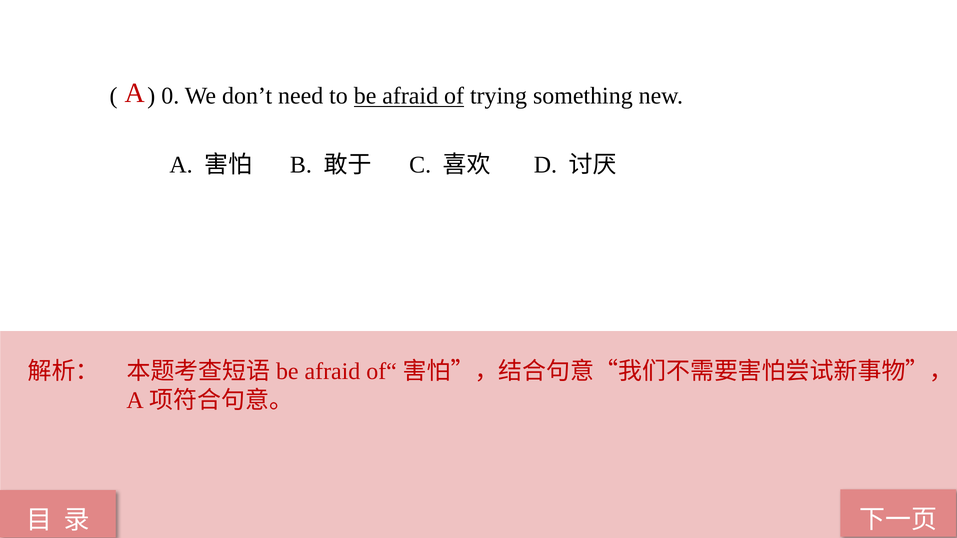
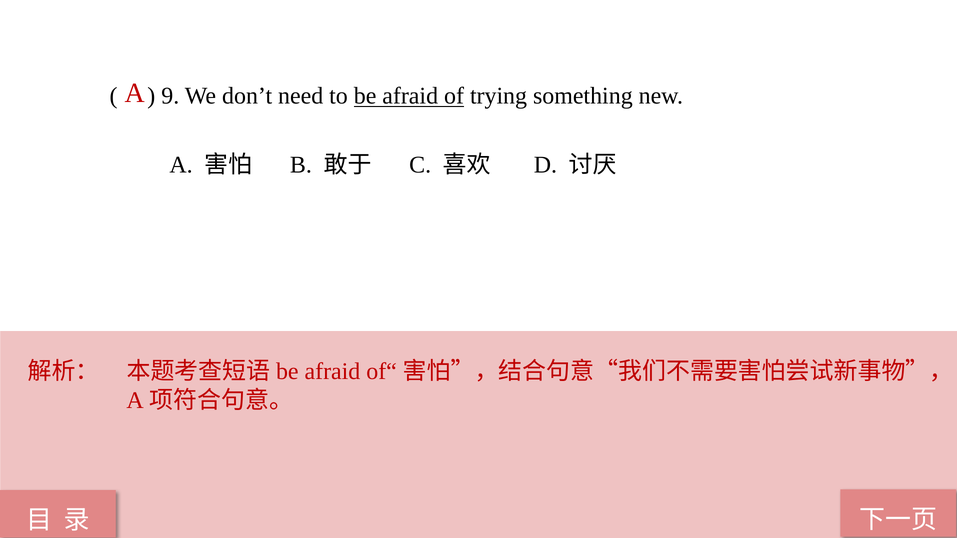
0: 0 -> 9
